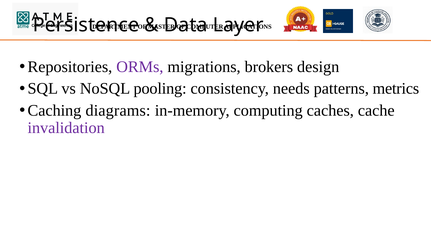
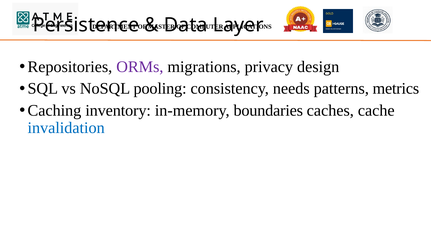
brokers: brokers -> privacy
diagrams: diagrams -> inventory
computing: computing -> boundaries
invalidation colour: purple -> blue
